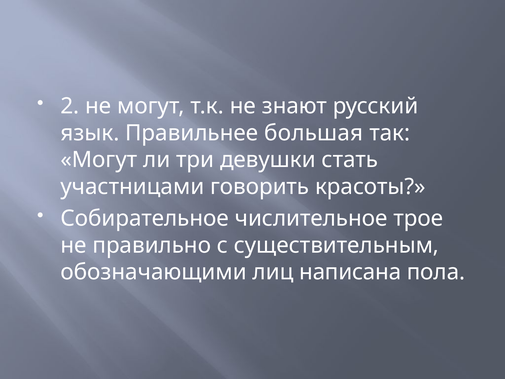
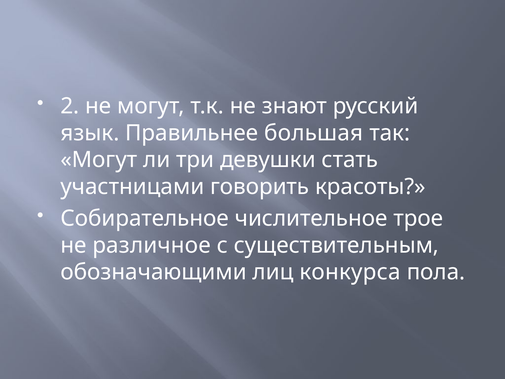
правильно: правильно -> различное
написана: написана -> конкурса
